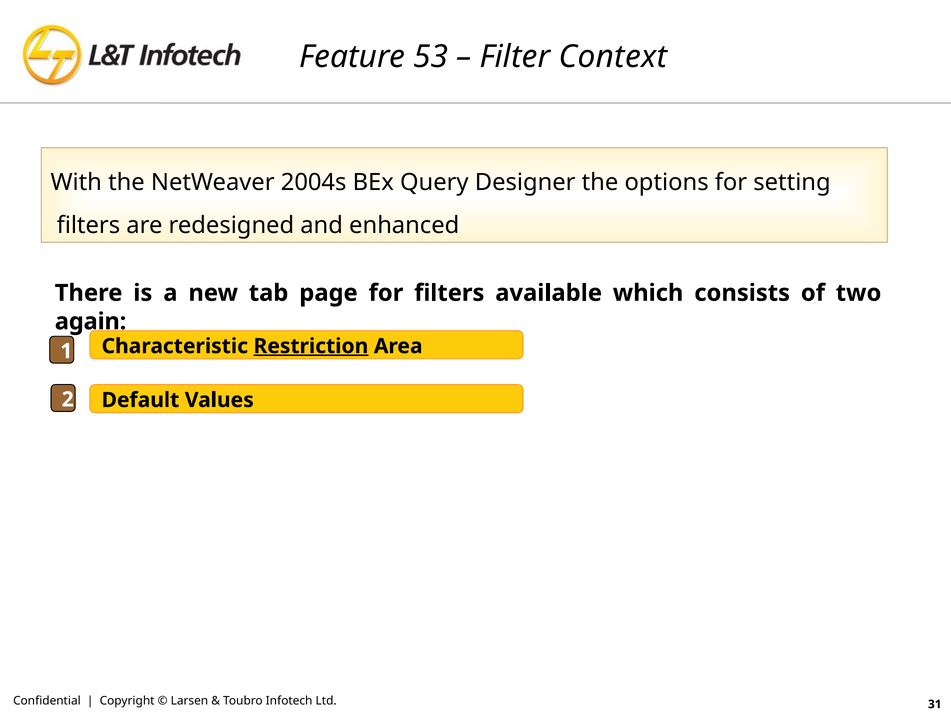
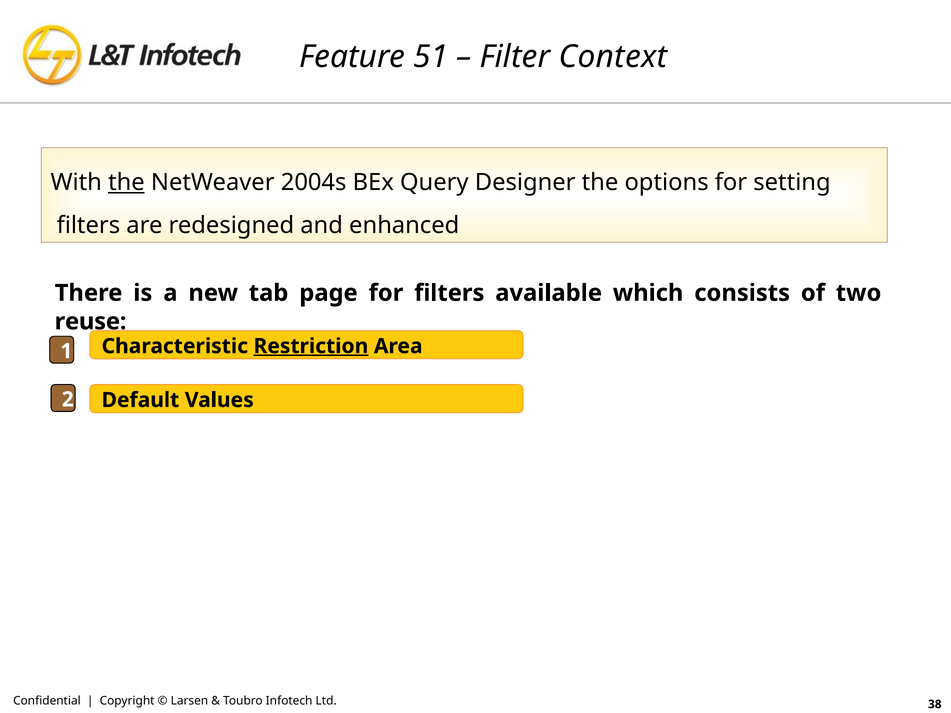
53: 53 -> 51
the at (126, 182) underline: none -> present
again: again -> reuse
31: 31 -> 38
